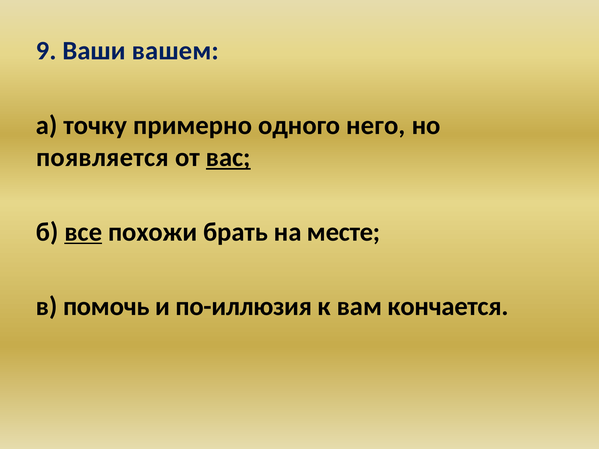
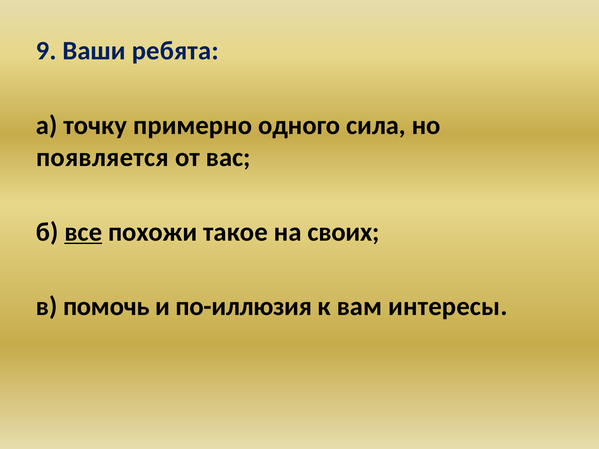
вашем: вашем -> ребята
него: него -> сила
вас underline: present -> none
брать: брать -> такое
месте: месте -> своих
кончается: кончается -> интересы
